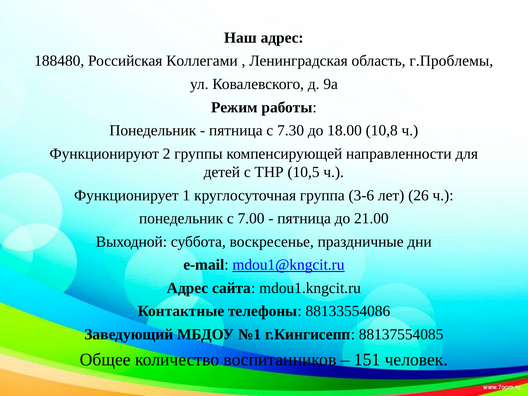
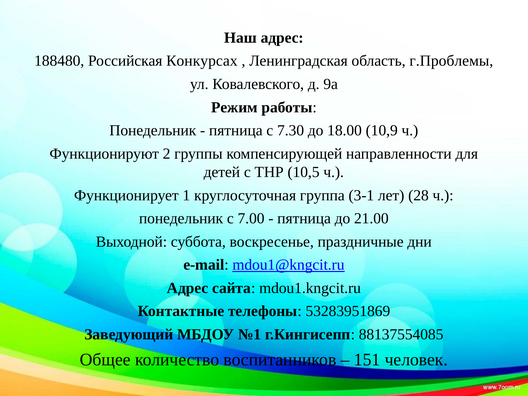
Коллегами: Коллегами -> Конкурсах
10,8: 10,8 -> 10,9
3-6: 3-6 -> 3-1
26: 26 -> 28
88133554086: 88133554086 -> 53283951869
